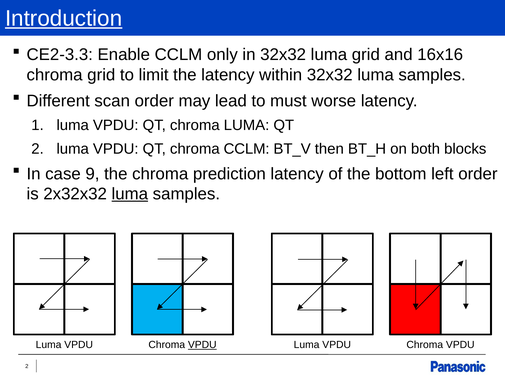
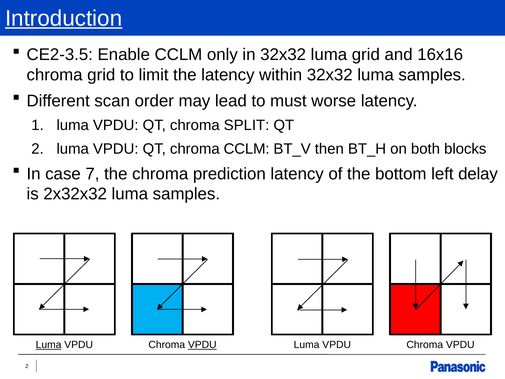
CE2-3.3: CE2-3.3 -> CE2-3.5
chroma LUMA: LUMA -> SPLIT
9: 9 -> 7
left order: order -> delay
luma at (130, 194) underline: present -> none
Luma at (49, 345) underline: none -> present
